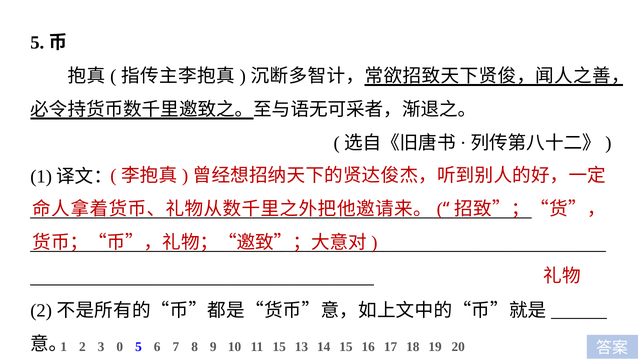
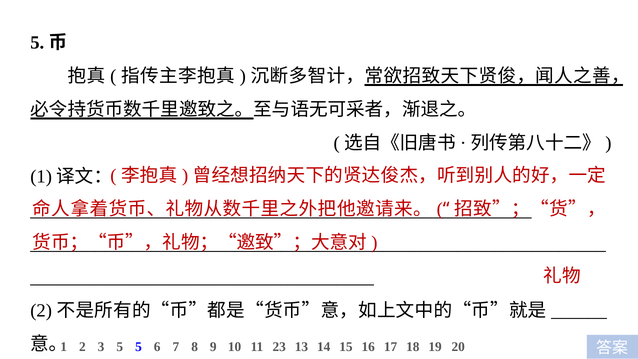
3 0: 0 -> 5
11 15: 15 -> 23
